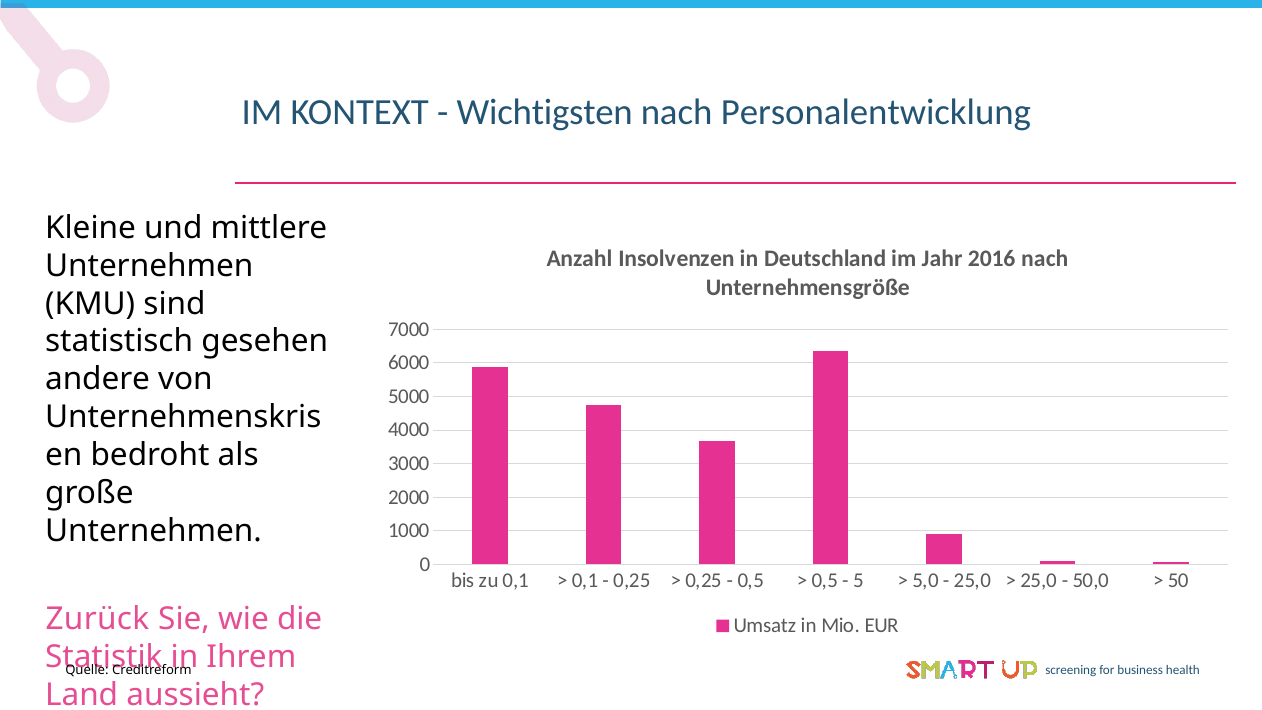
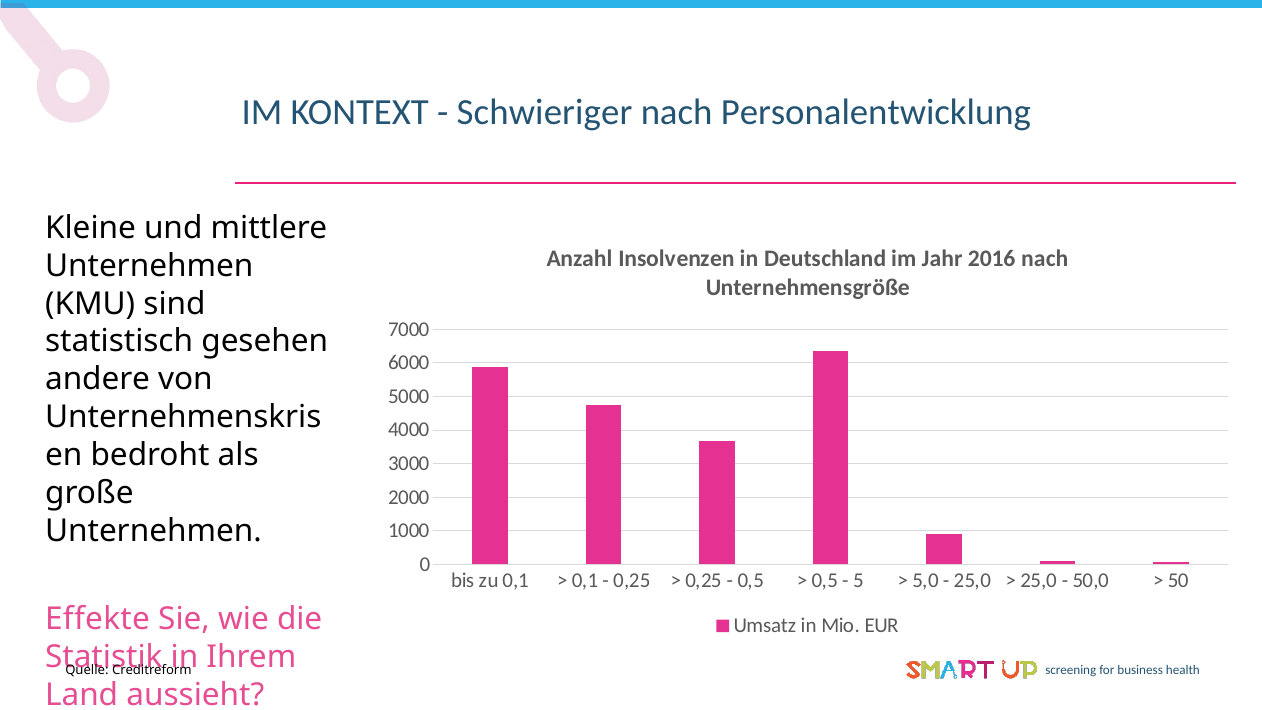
Wichtigsten: Wichtigsten -> Schwieriger
Zurück: Zurück -> Effekte
